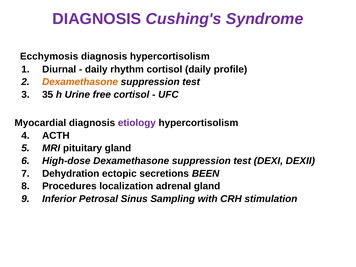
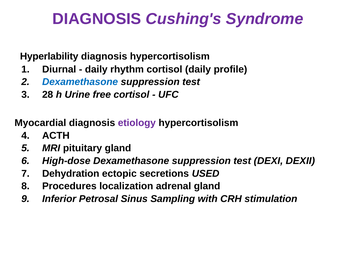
Ecchymosis: Ecchymosis -> Hyperlability
Dexamethasone at (80, 82) colour: orange -> blue
35: 35 -> 28
BEEN: BEEN -> USED
